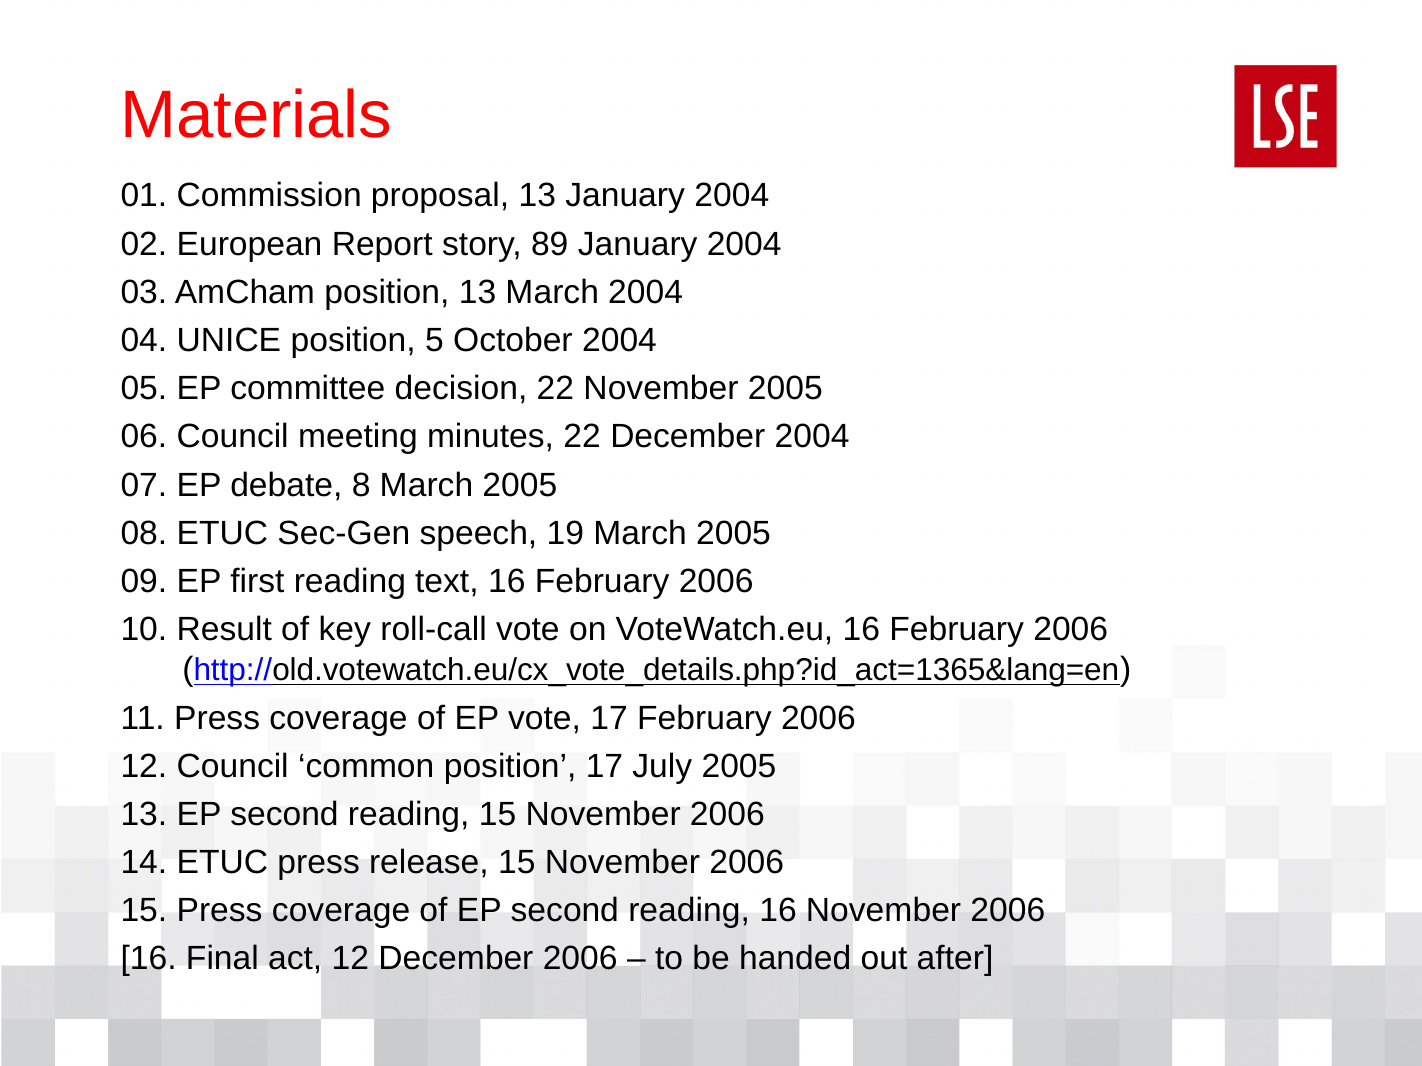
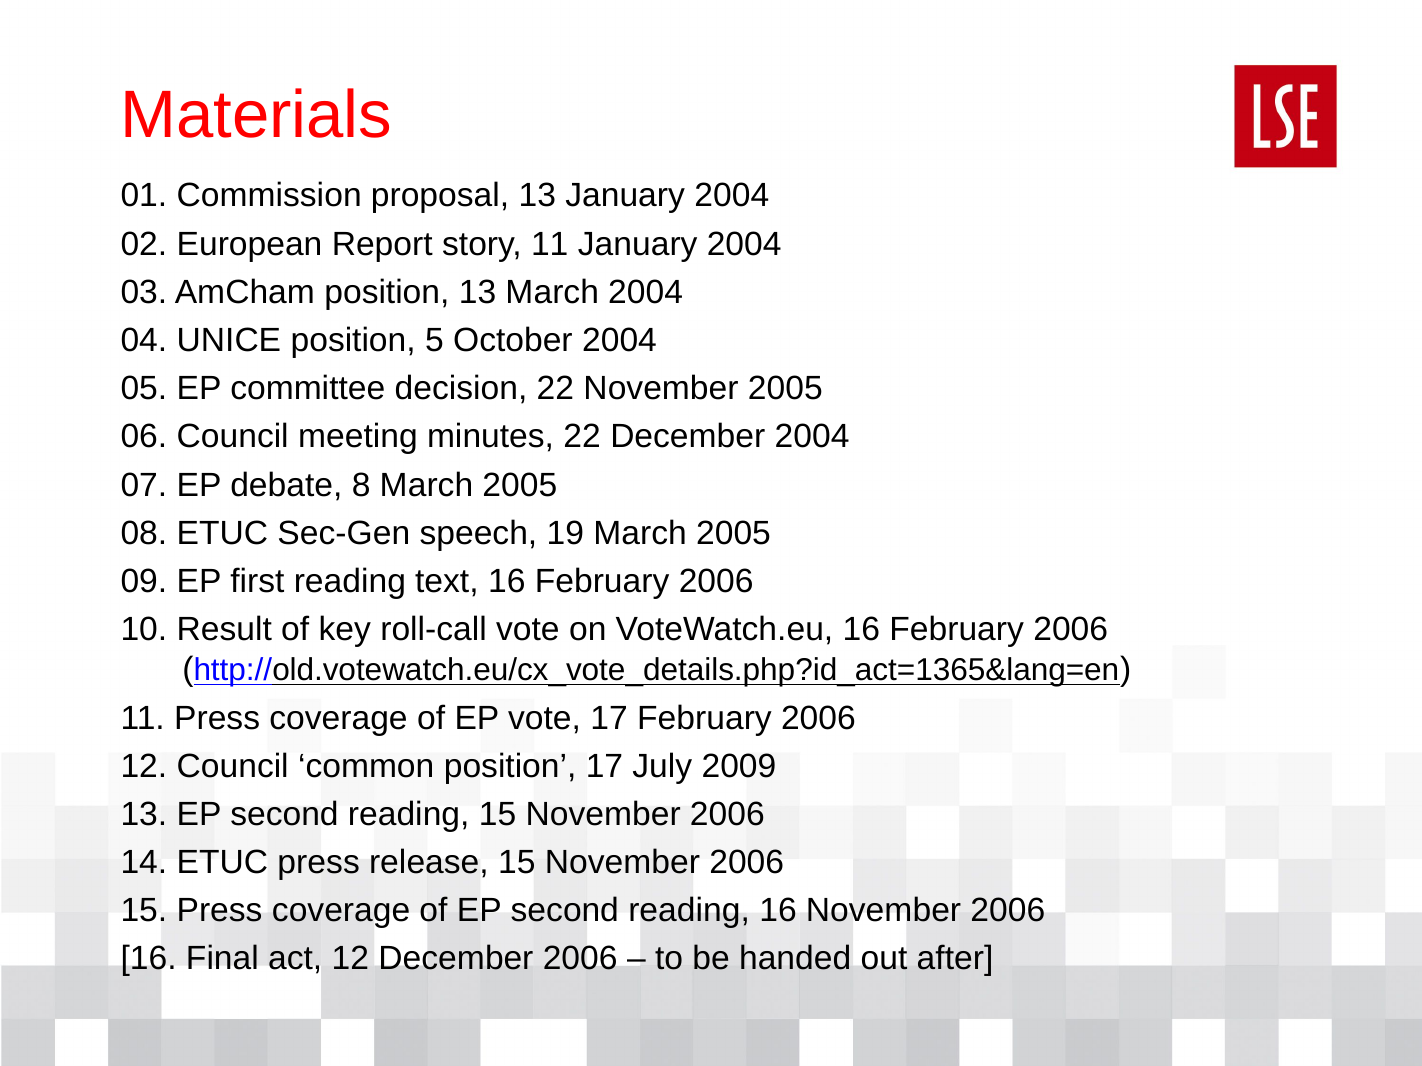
story 89: 89 -> 11
July 2005: 2005 -> 2009
